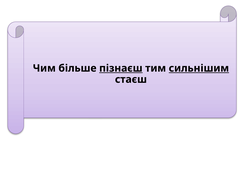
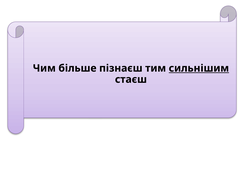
пізнаєш underline: present -> none
